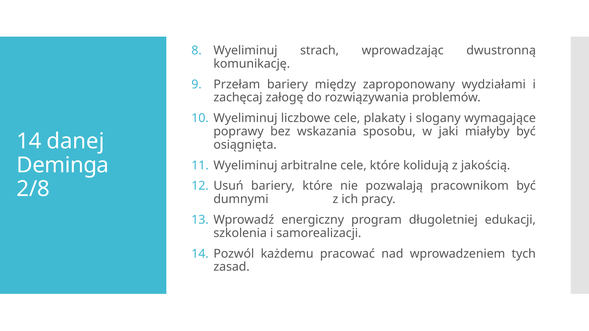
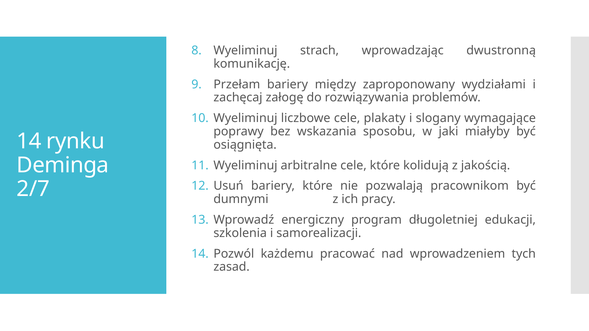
danej: danej -> rynku
2/8: 2/8 -> 2/7
